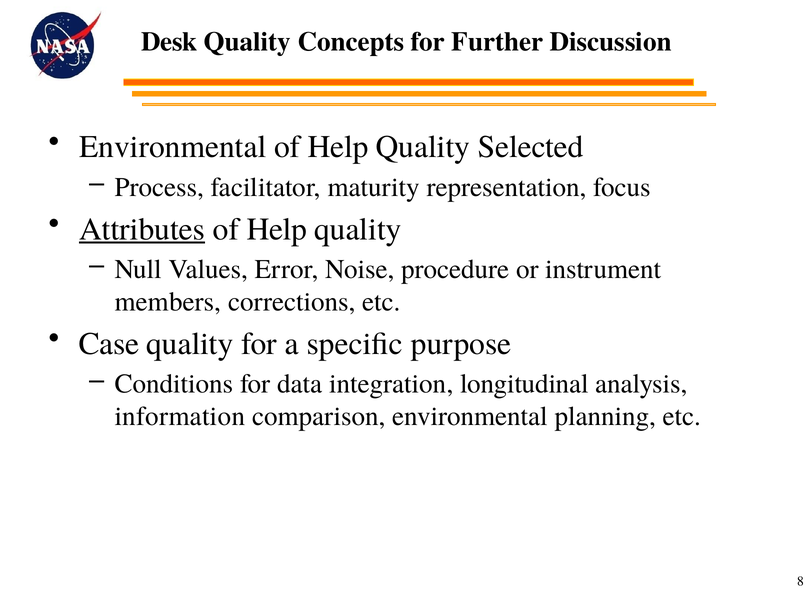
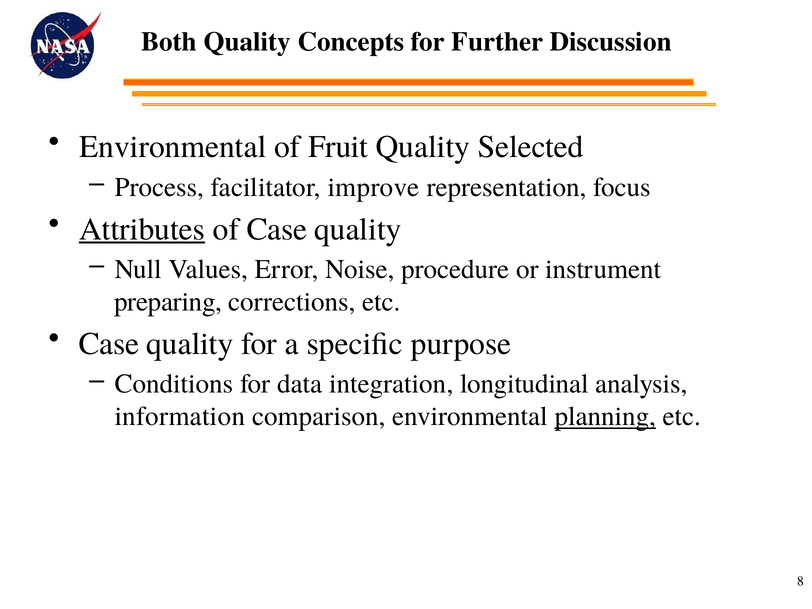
Desk: Desk -> Both
Help at (338, 147): Help -> Fruit
maturity: maturity -> improve
Help at (277, 229): Help -> Case
members: members -> preparing
planning underline: none -> present
